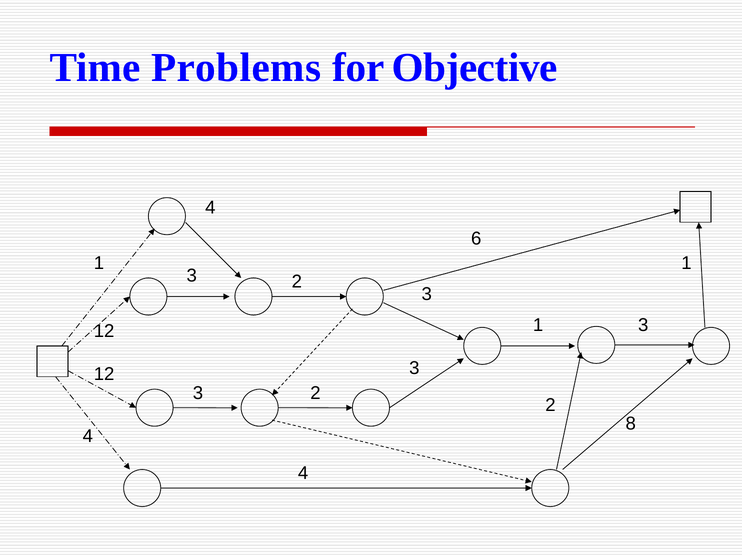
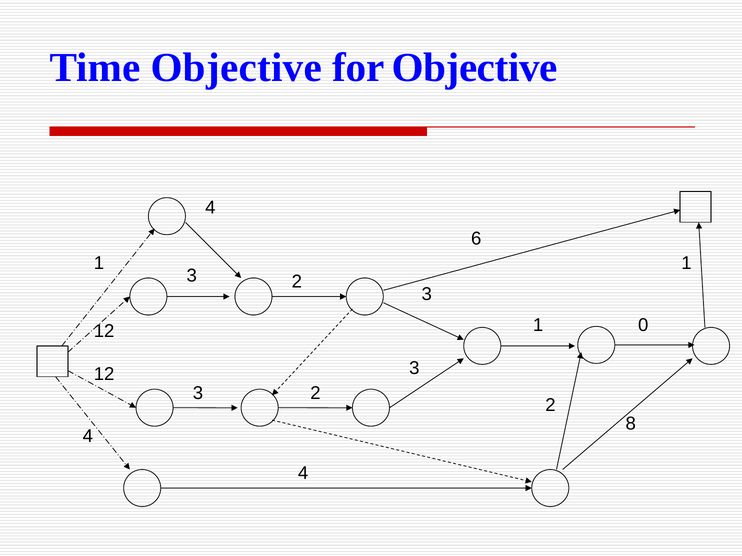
Time Problems: Problems -> Objective
3 at (643, 325): 3 -> 0
